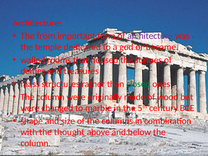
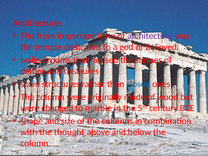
became: became -> believed
mass: mass -> slave
closed colour: green -> blue
